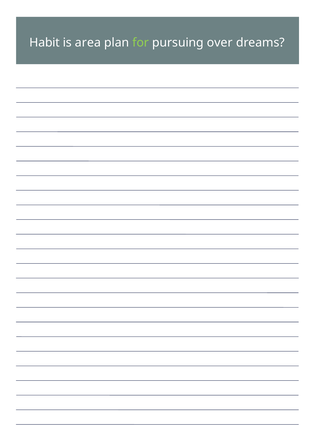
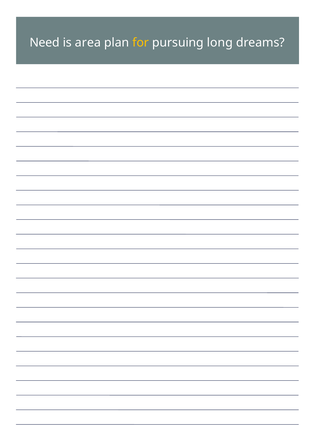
Habit: Habit -> Need
for colour: light green -> yellow
over: over -> long
